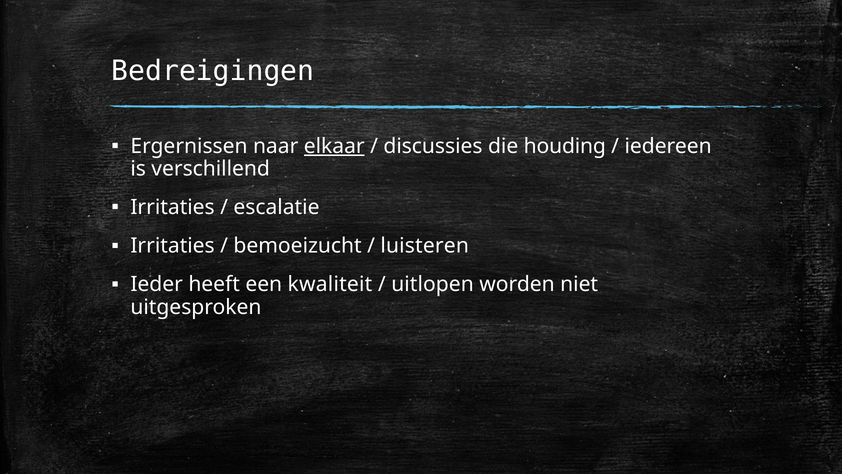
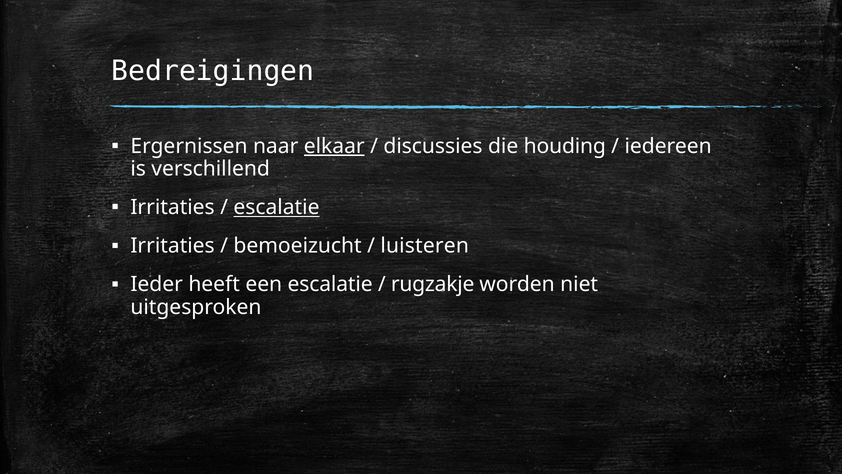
escalatie at (276, 207) underline: none -> present
een kwaliteit: kwaliteit -> escalatie
uitlopen: uitlopen -> rugzakje
